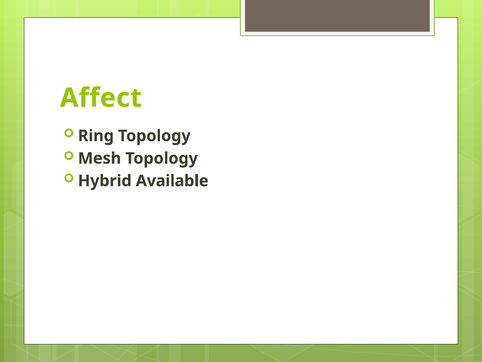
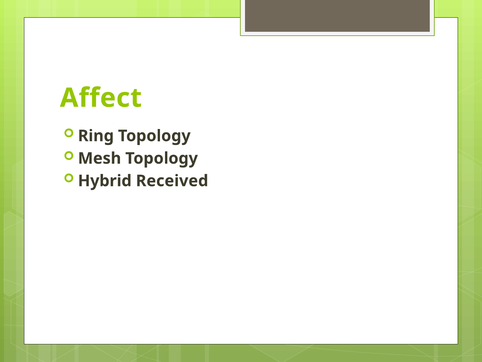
Available: Available -> Received
